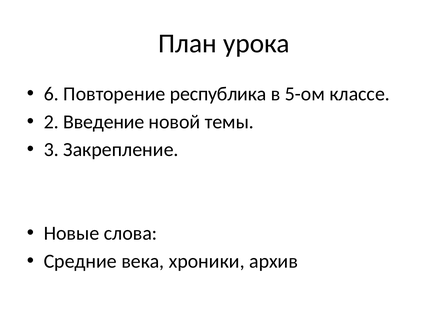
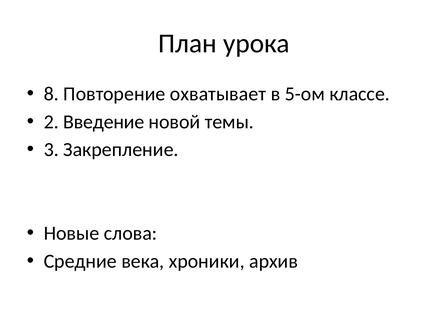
6: 6 -> 8
республика: республика -> охватывает
